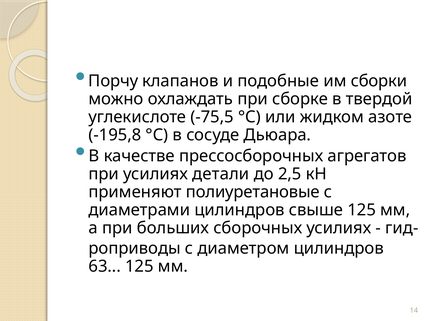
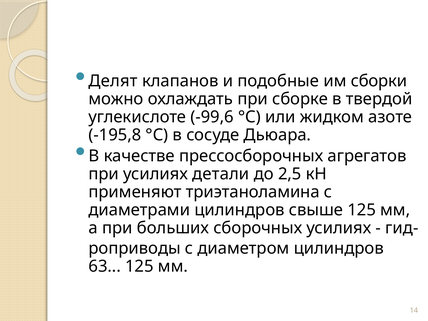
Порчу: Порчу -> Делят
-75,5: -75,5 -> -99,6
полиуретановые: полиуретановые -> триэтаноламина
